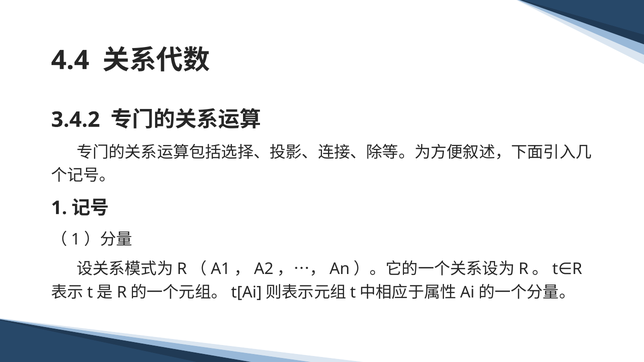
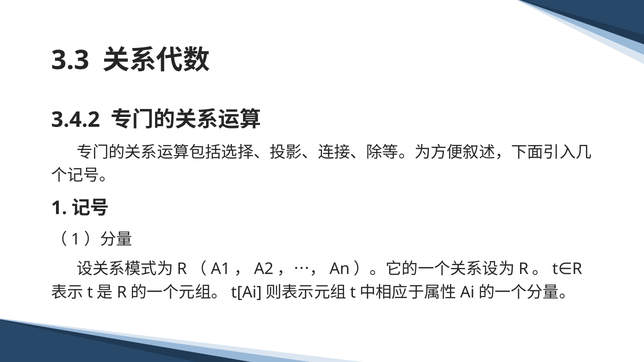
4.4: 4.4 -> 3.3
